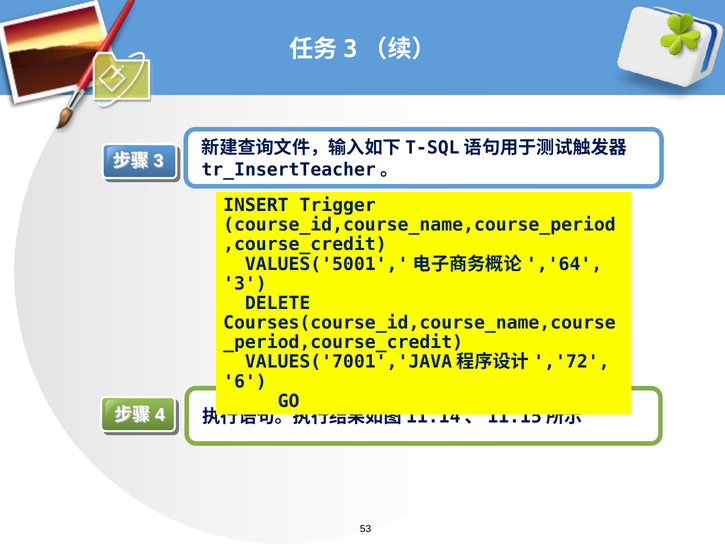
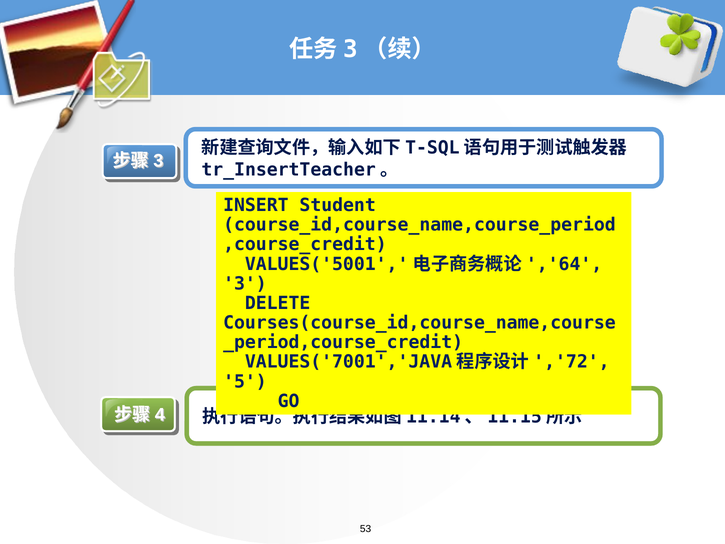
Trigger: Trigger -> Student
6: 6 -> 5
